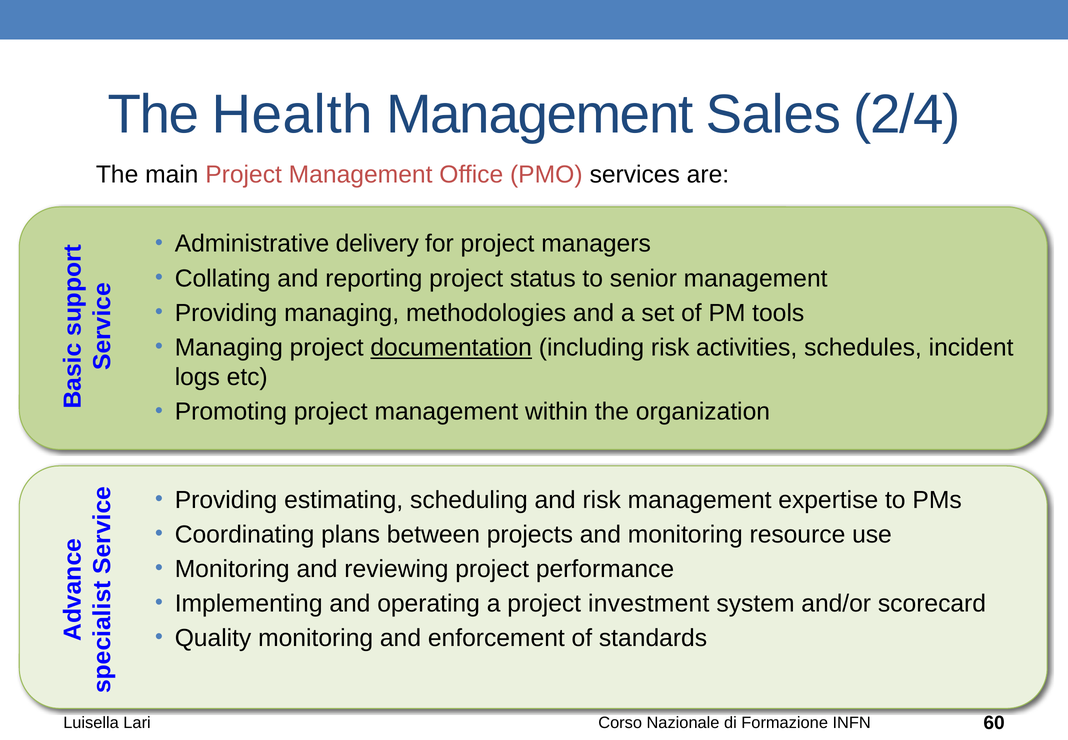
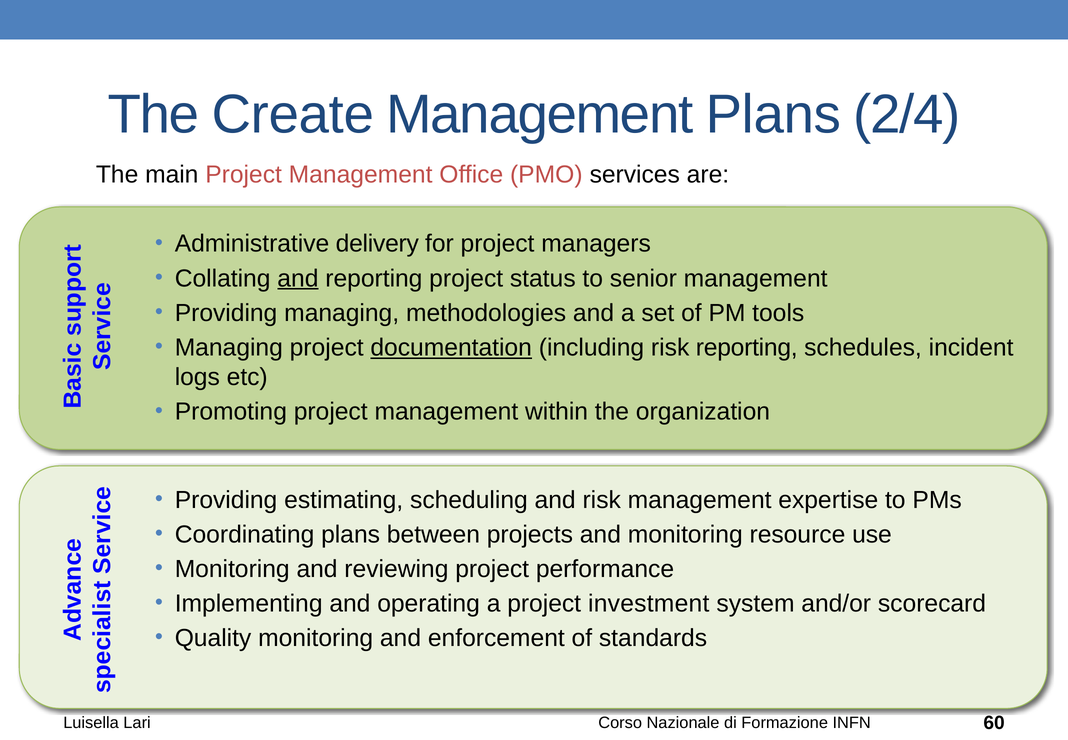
Health: Health -> Create
Management Sales: Sales -> Plans
and at (298, 278) underline: none -> present
risk activities: activities -> reporting
